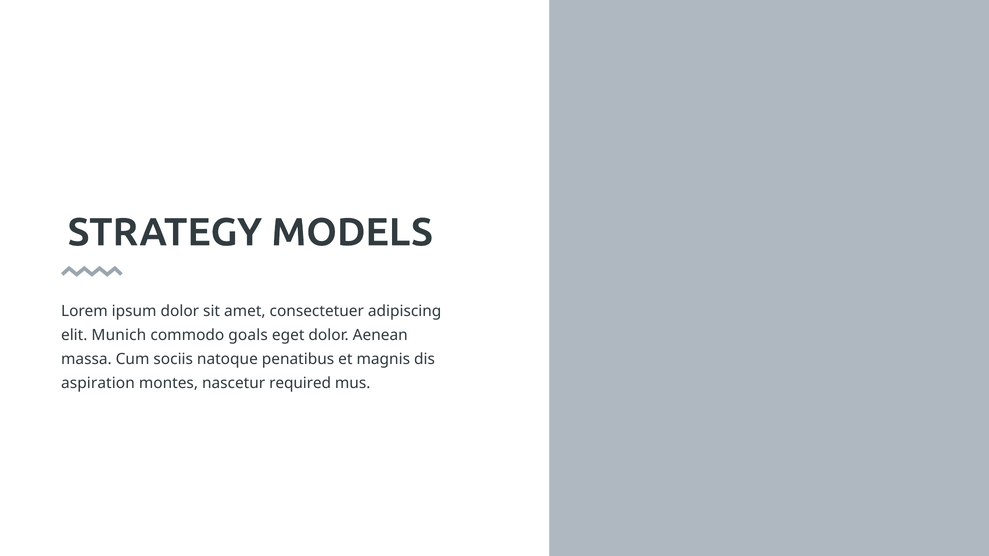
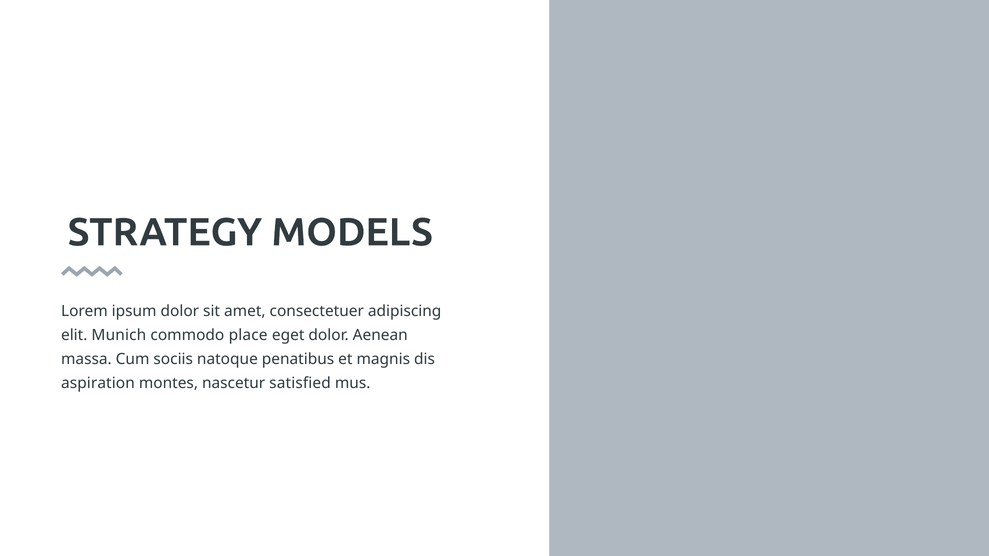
goals: goals -> place
required: required -> satisfied
